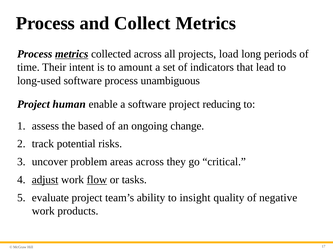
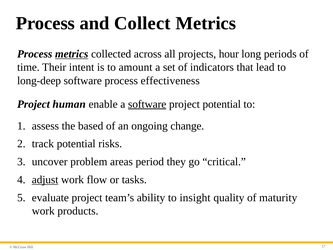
load: load -> hour
long-used: long-used -> long-deep
unambiguous: unambiguous -> effectiveness
software at (147, 104) underline: none -> present
project reducing: reducing -> potential
areas across: across -> period
flow underline: present -> none
negative: negative -> maturity
